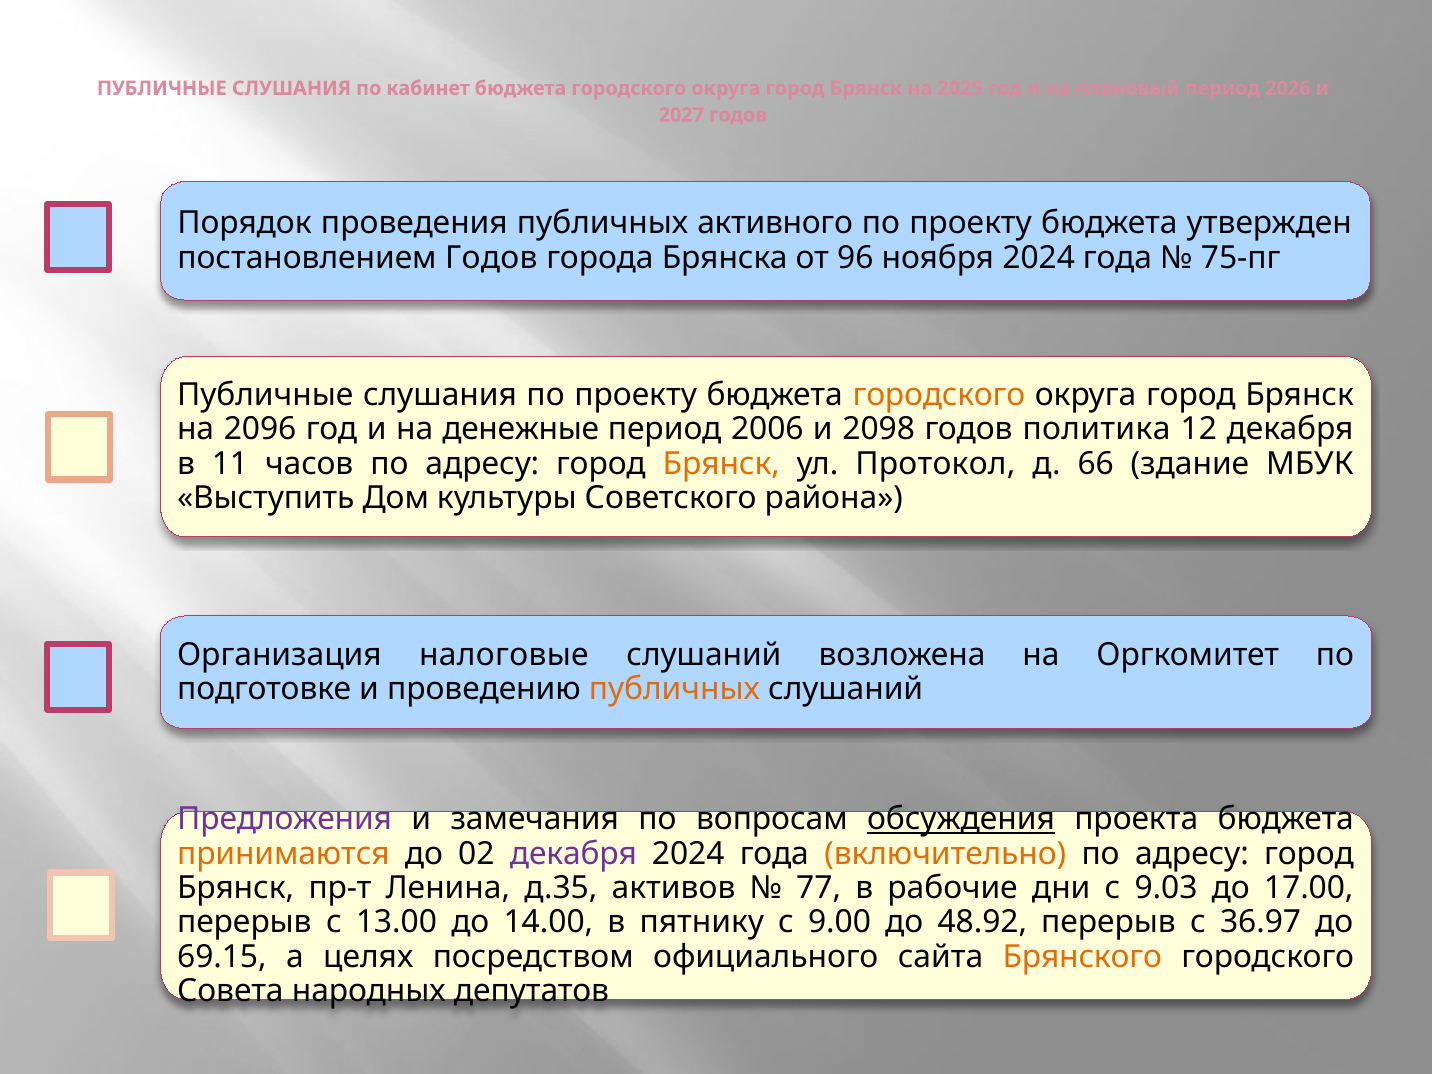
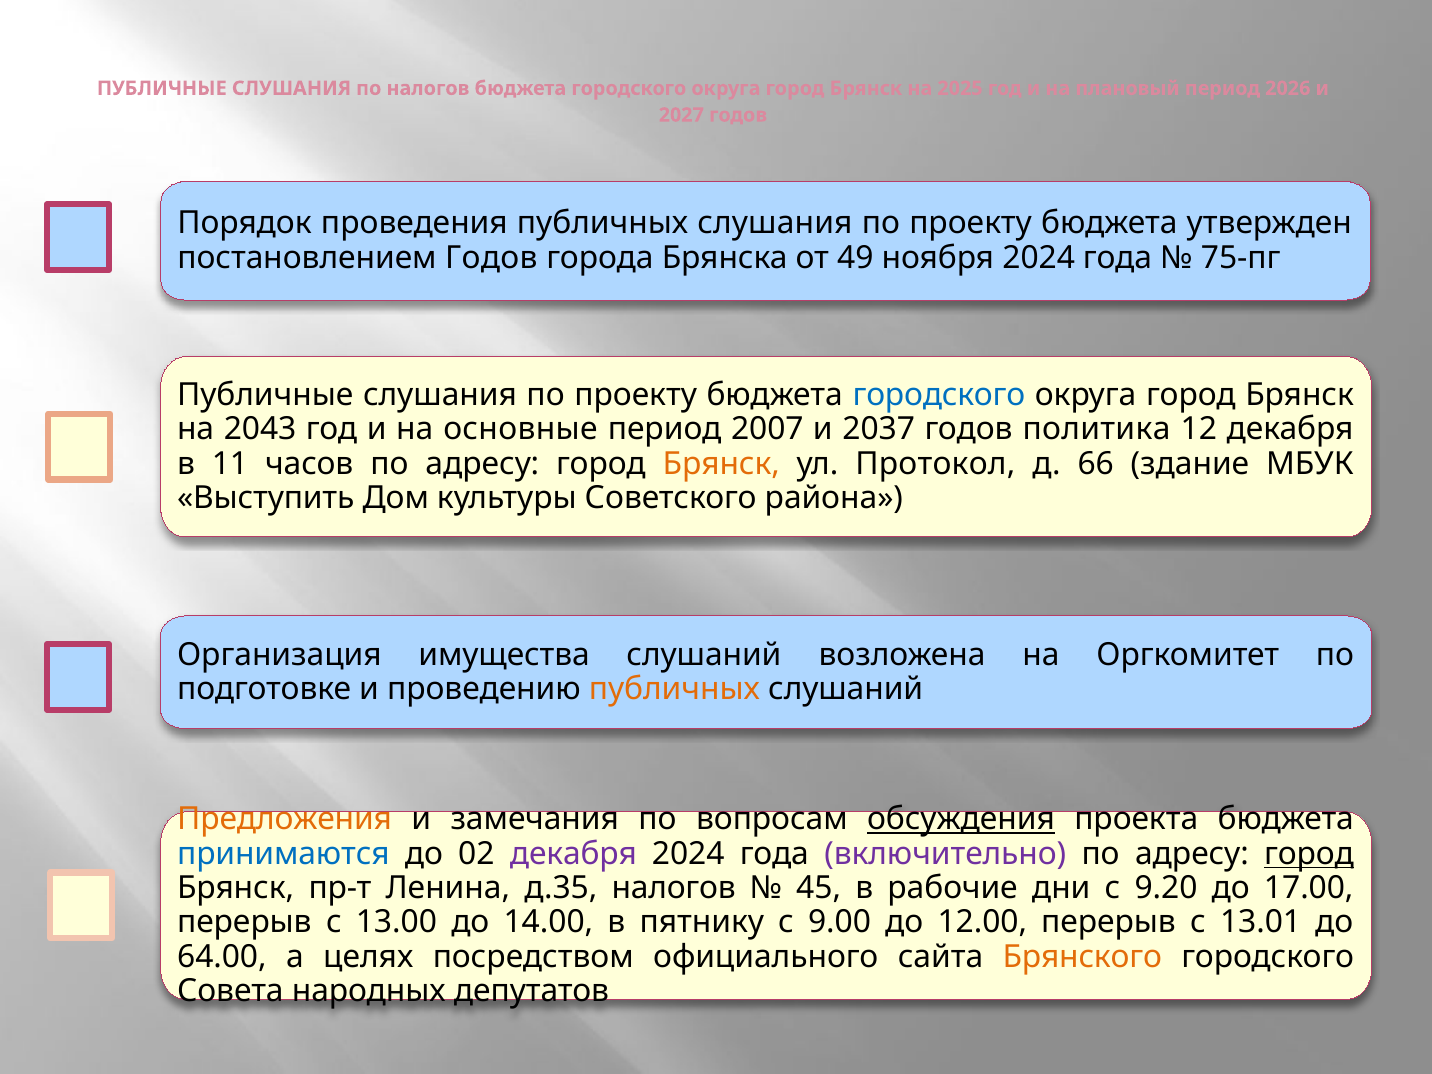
по кабинет: кабинет -> налогов
публичных активного: активного -> слушания
96: 96 -> 49
городского at (939, 395) colour: orange -> blue
2096: 2096 -> 2043
денежные: денежные -> основные
2006: 2006 -> 2007
2098: 2098 -> 2037
налоговые: налоговые -> имущества
Предложения colour: purple -> orange
принимаются colour: orange -> blue
включительно colour: orange -> purple
город at (1309, 854) underline: none -> present
д.35 активов: активов -> налогов
77: 77 -> 45
9.03: 9.03 -> 9.20
48.92: 48.92 -> 12.00
36.97: 36.97 -> 13.01
69.15: 69.15 -> 64.00
